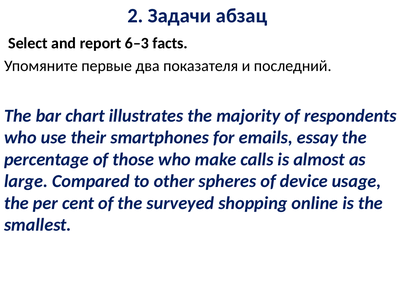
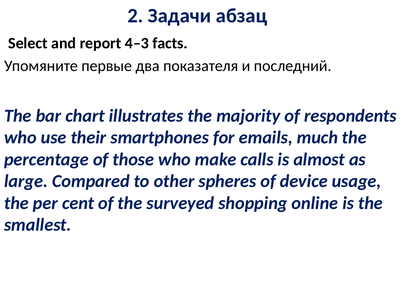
6–3: 6–3 -> 4–3
essay: essay -> much
